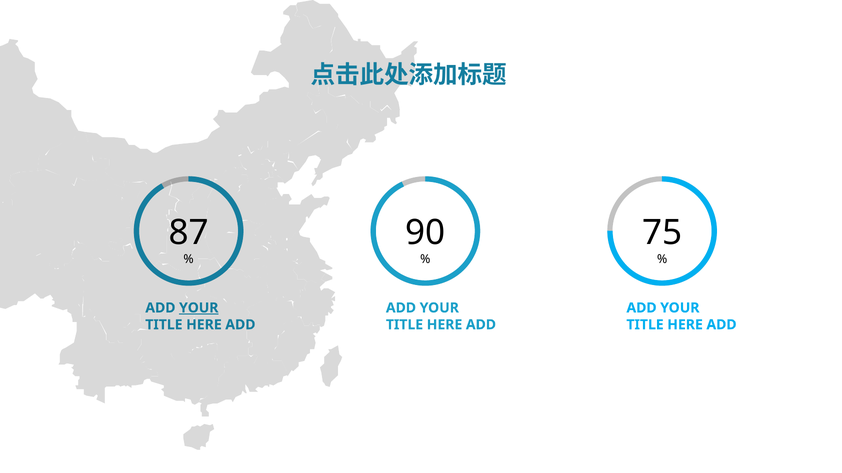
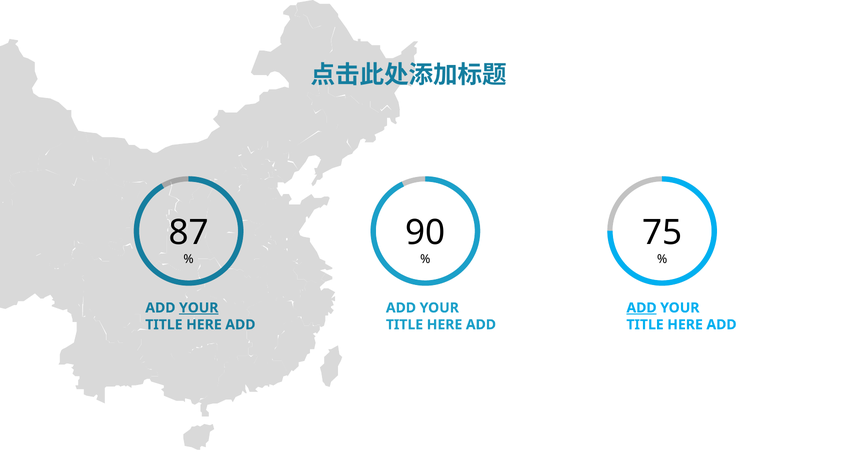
ADD at (642, 308) underline: none -> present
